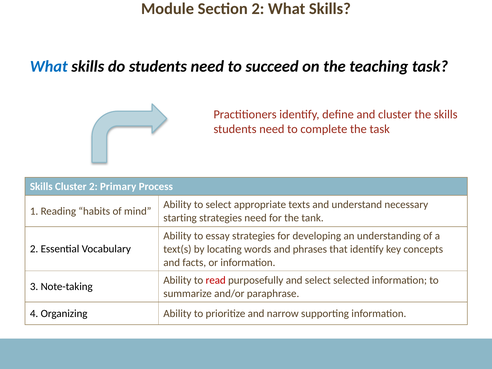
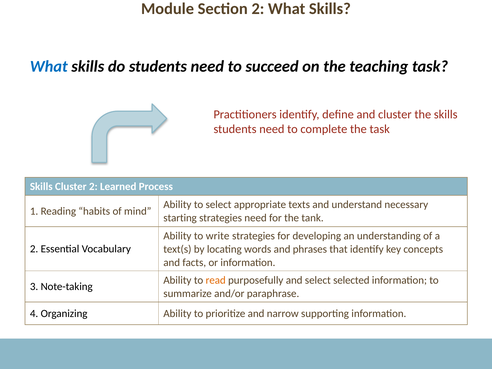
Primary: Primary -> Learned
essay: essay -> write
read colour: red -> orange
